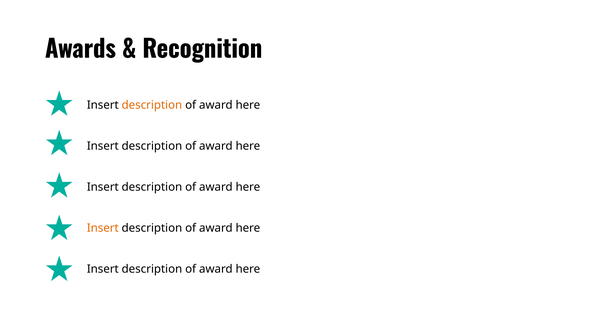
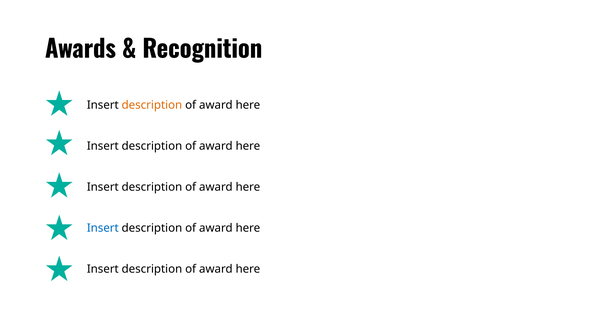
Insert at (103, 228) colour: orange -> blue
